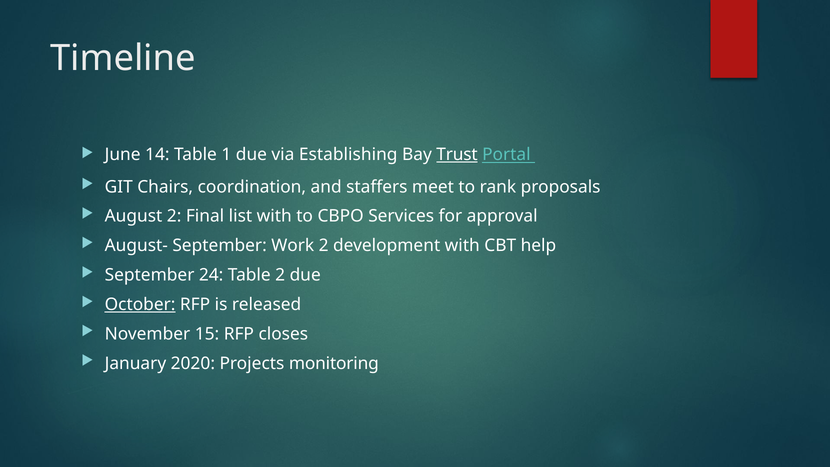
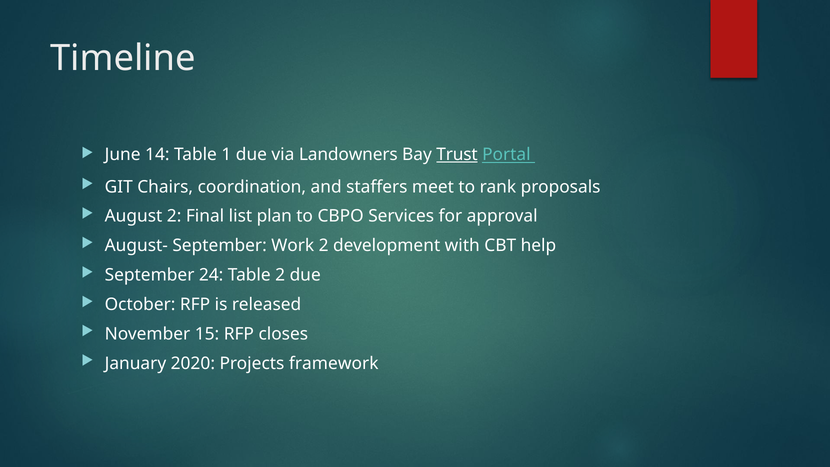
Establishing: Establishing -> Landowners
list with: with -> plan
October underline: present -> none
monitoring: monitoring -> framework
